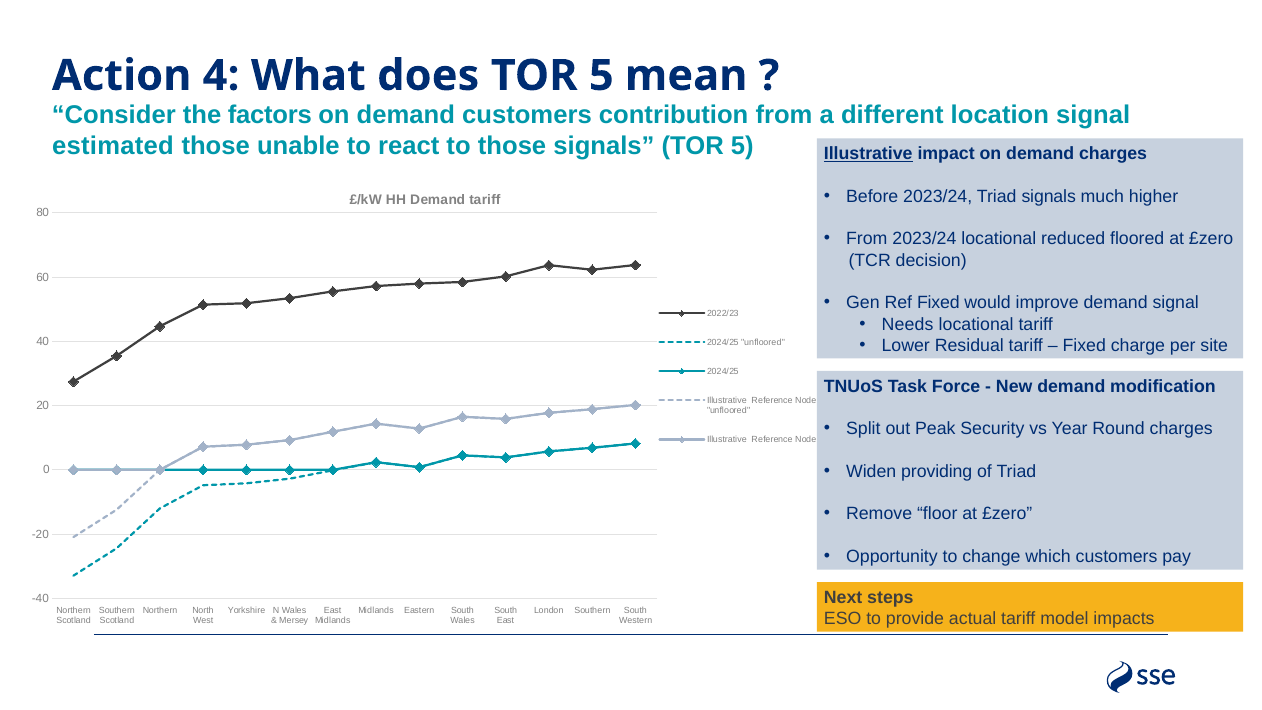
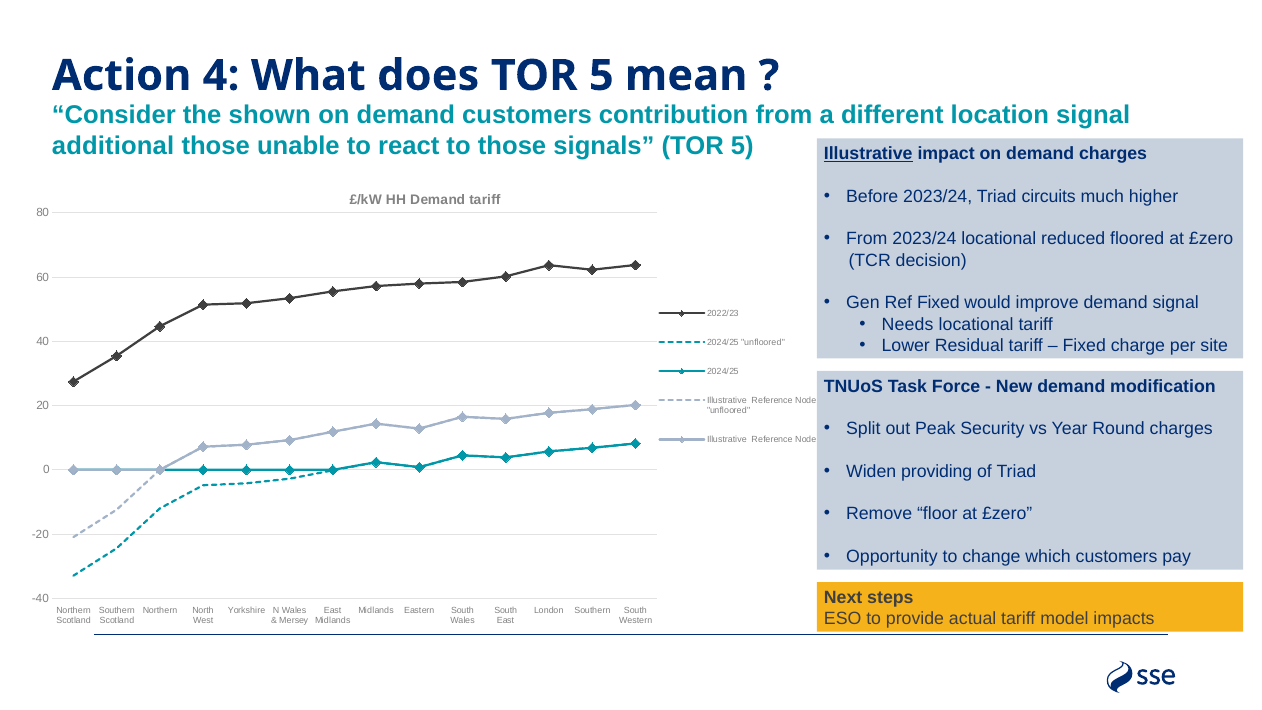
factors: factors -> shown
estimated: estimated -> additional
Triad signals: signals -> circuits
